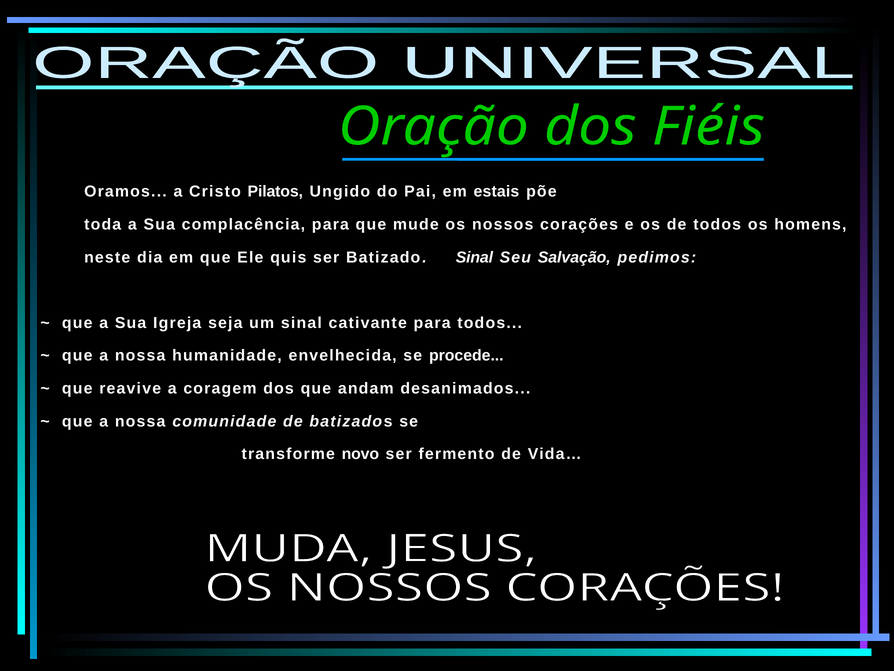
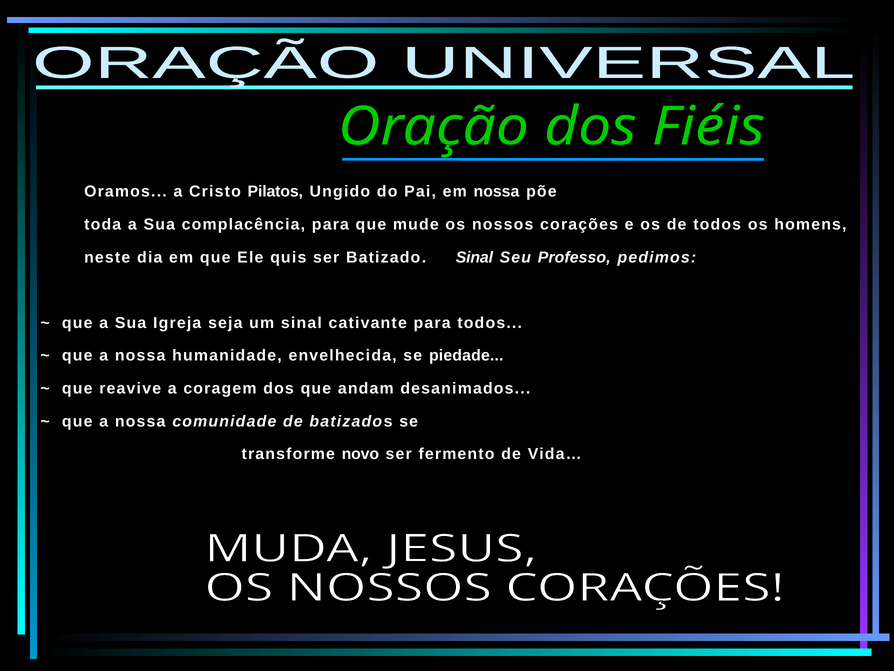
em estais: estais -> nossa
Salvação: Salvação -> Professo
procede: procede -> piedade
